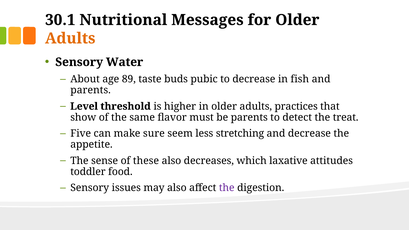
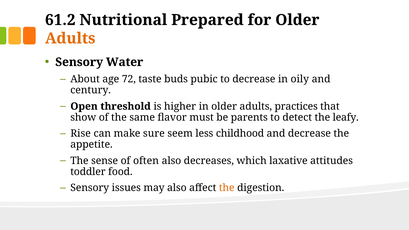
30.1: 30.1 -> 61.2
Messages: Messages -> Prepared
89: 89 -> 72
fish: fish -> oily
parents at (91, 90): parents -> century
Level: Level -> Open
treat: treat -> leafy
Five: Five -> Rise
stretching: stretching -> childhood
these: these -> often
the at (227, 188) colour: purple -> orange
